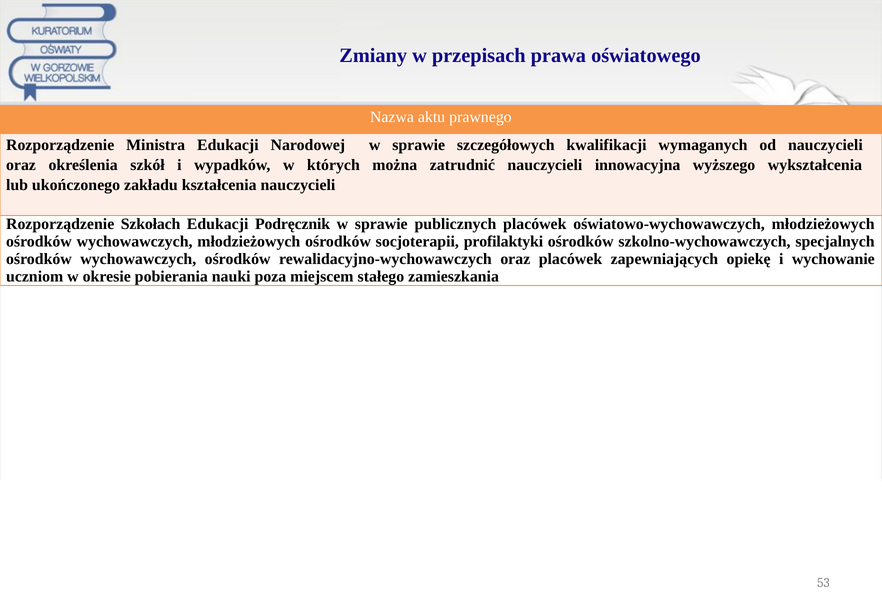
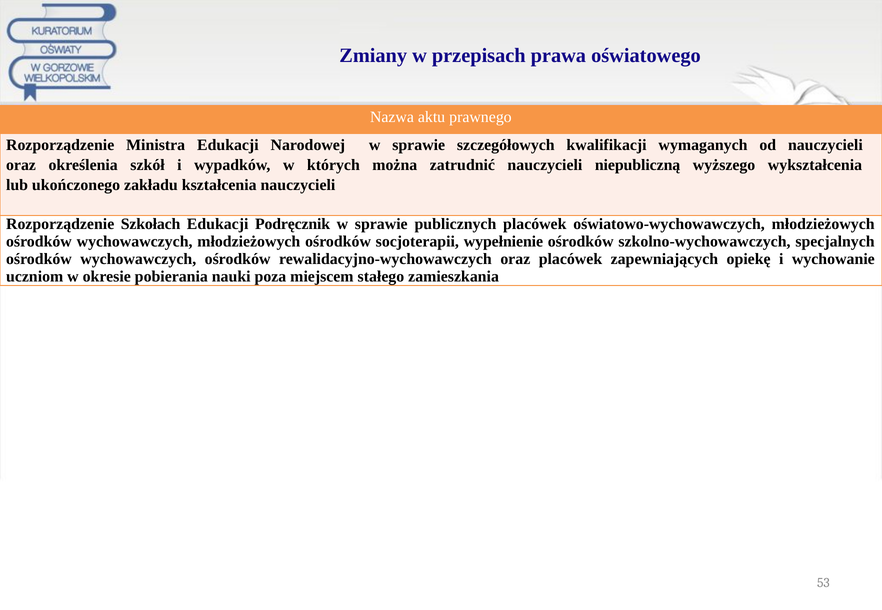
innowacyjna: innowacyjna -> niepubliczną
profilaktyki: profilaktyki -> wypełnienie
